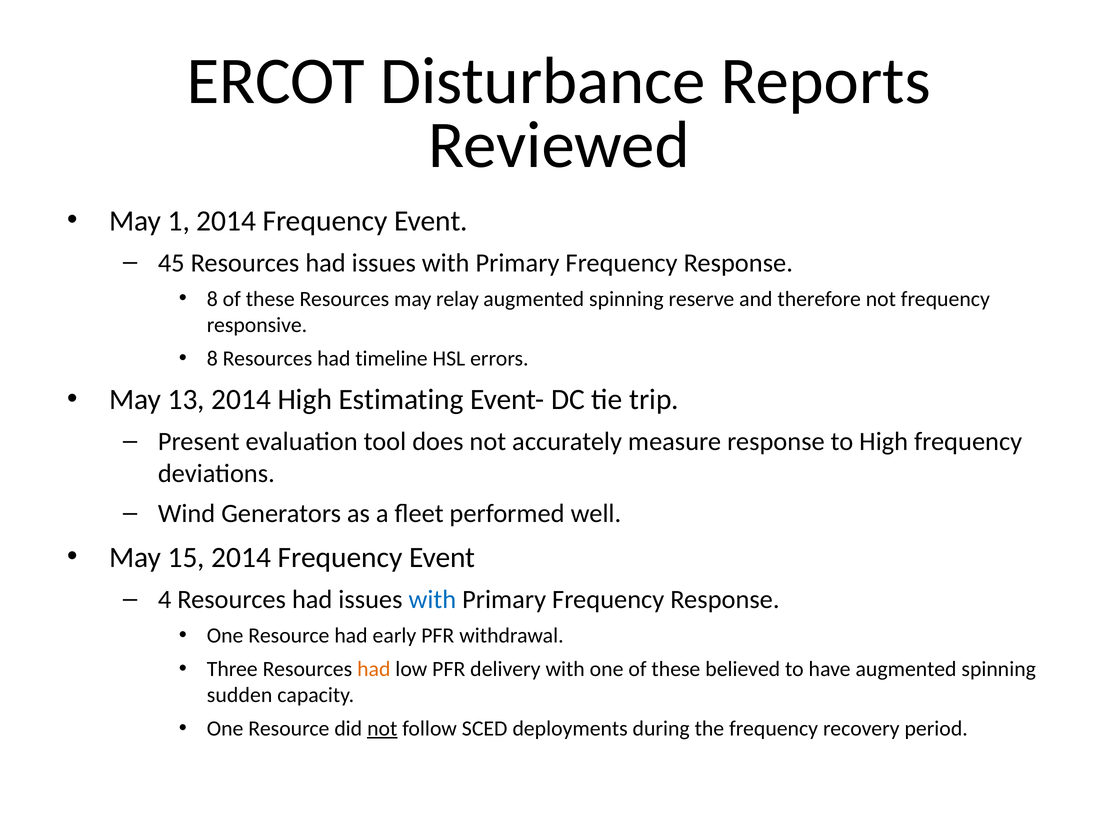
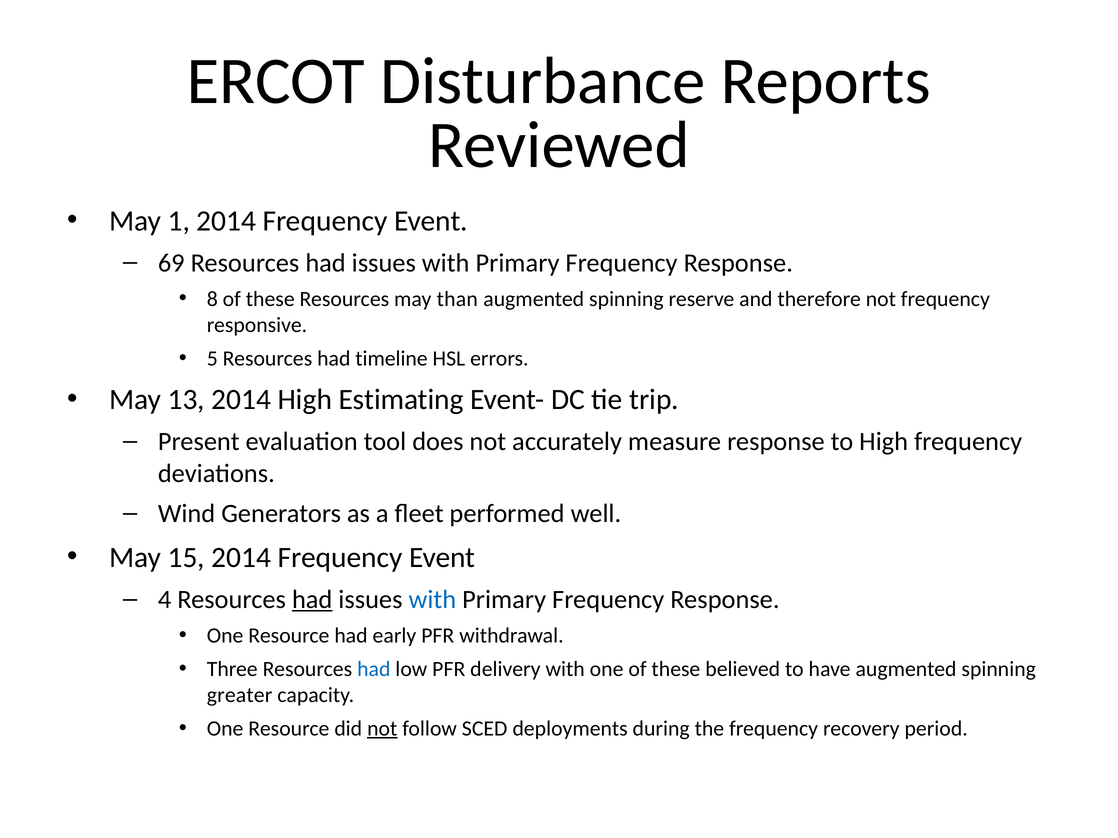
45: 45 -> 69
relay: relay -> than
8 at (212, 359): 8 -> 5
had at (312, 600) underline: none -> present
had at (374, 669) colour: orange -> blue
sudden: sudden -> greater
